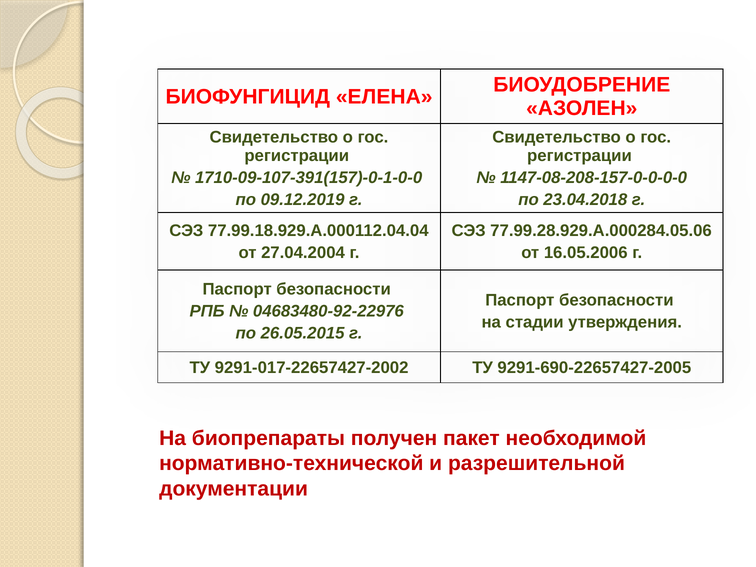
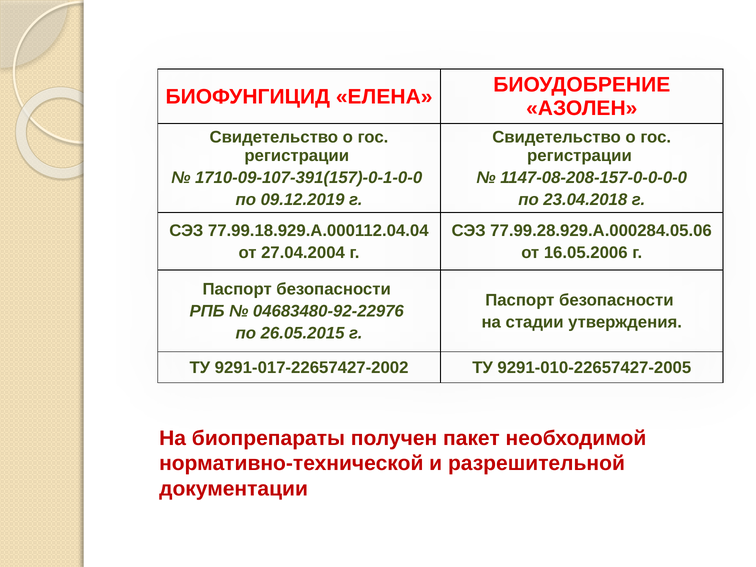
9291-690-22657427-2005: 9291-690-22657427-2005 -> 9291-010-22657427-2005
